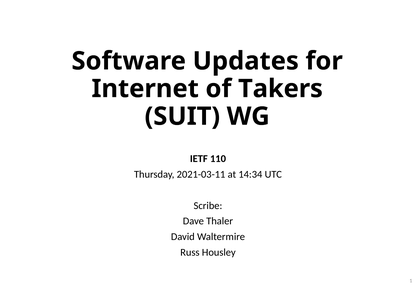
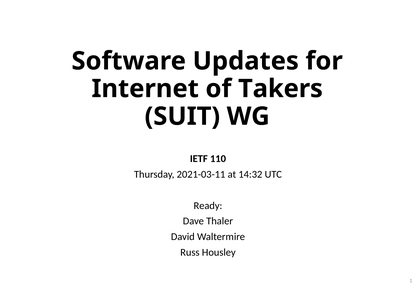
14:34: 14:34 -> 14:32
Scribe: Scribe -> Ready
